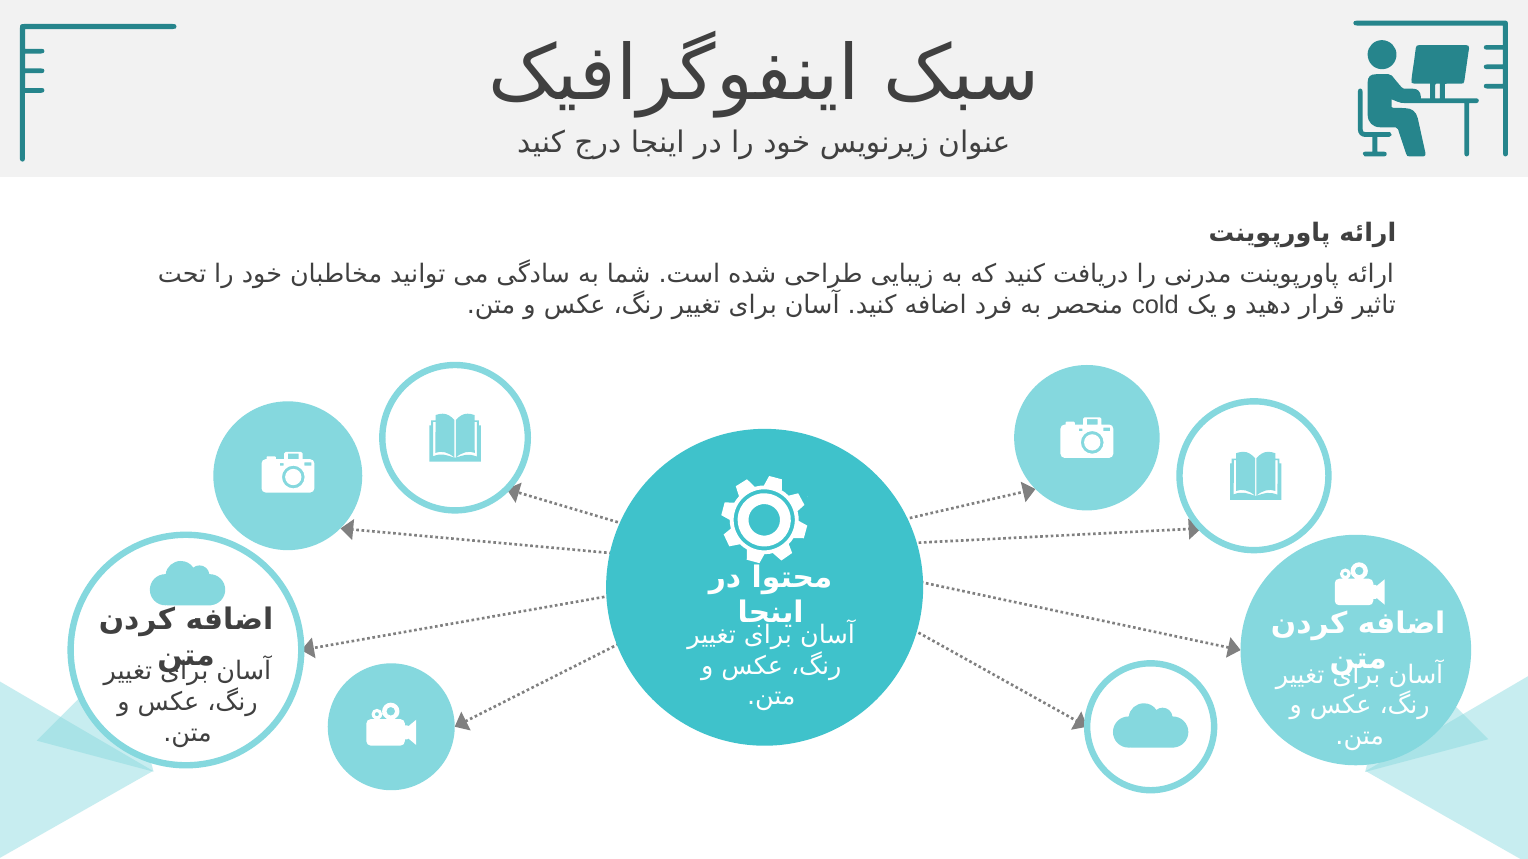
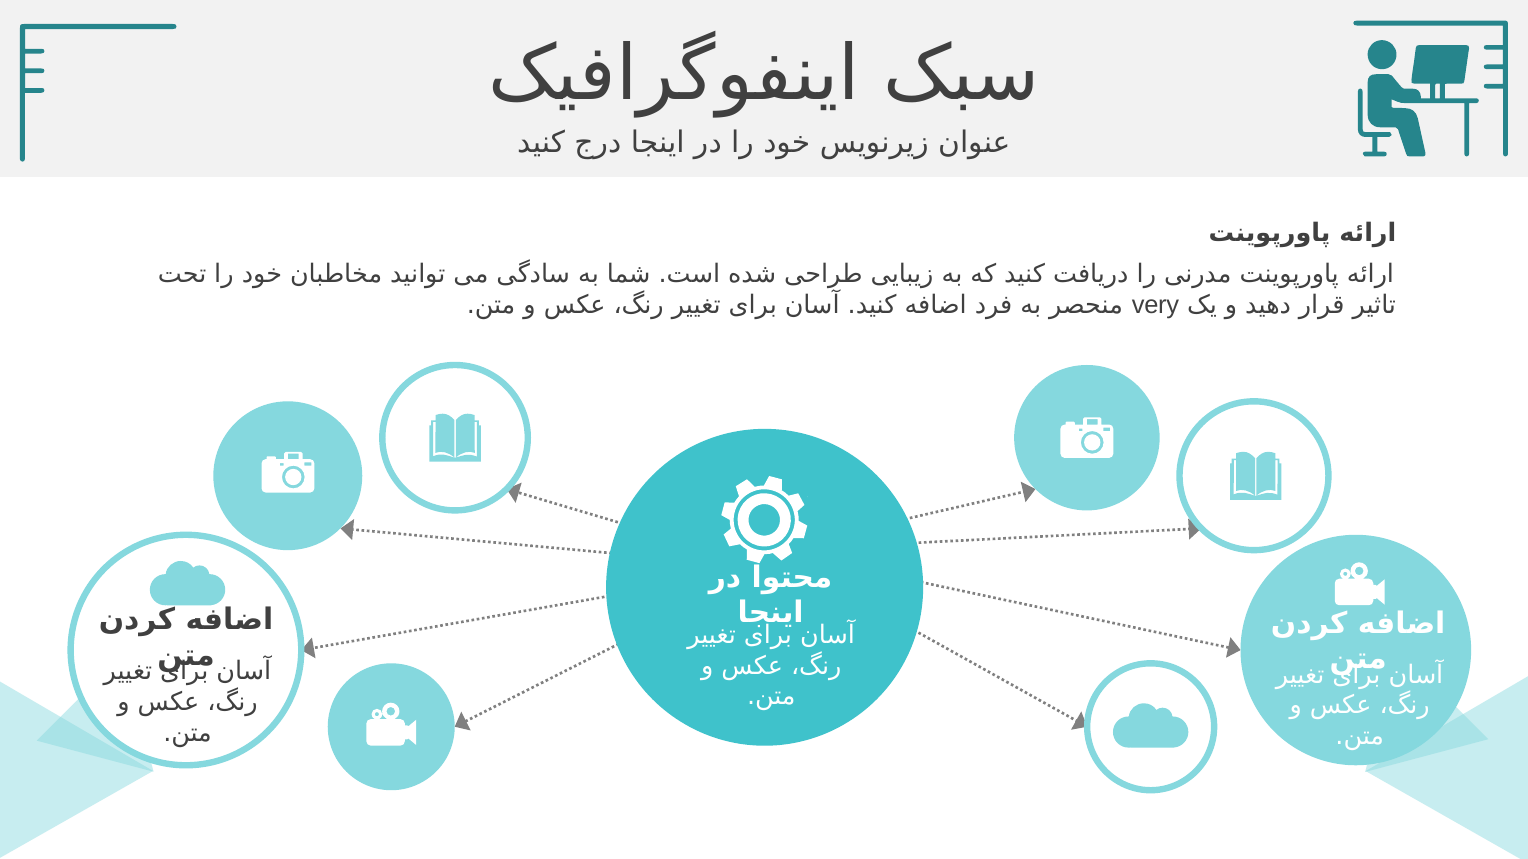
cold: cold -> very
